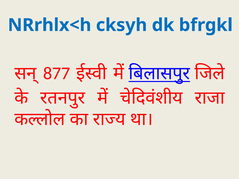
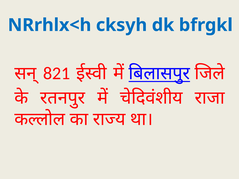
877: 877 -> 821
